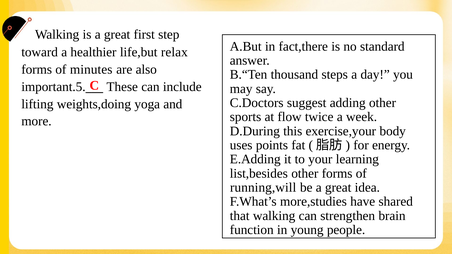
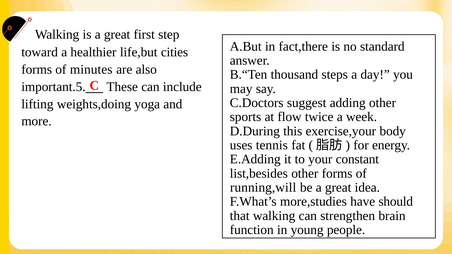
relax: relax -> cities
points: points -> tennis
learning: learning -> constant
shared: shared -> should
